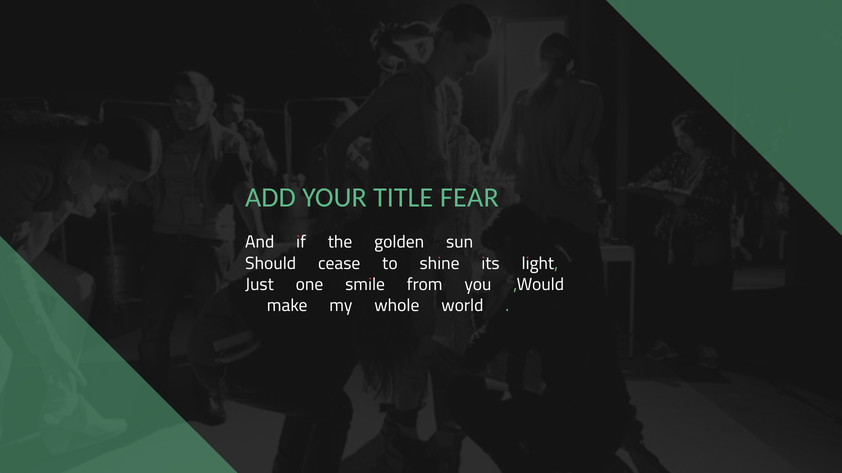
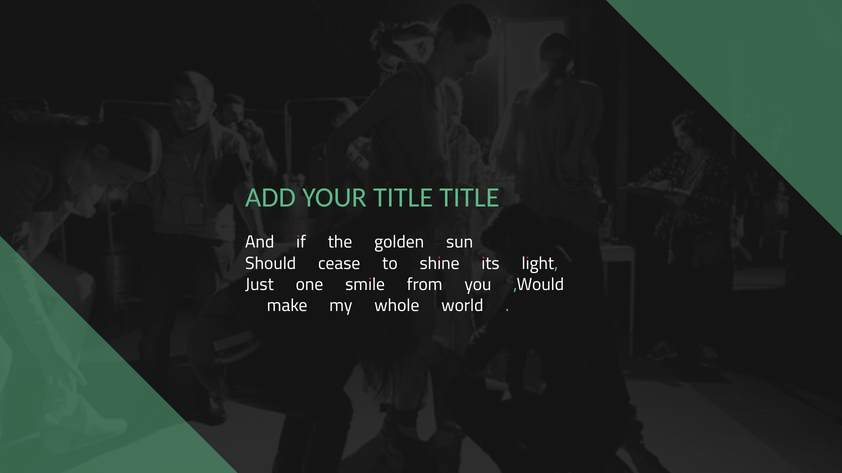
TITLE FEAR: FEAR -> TITLE
